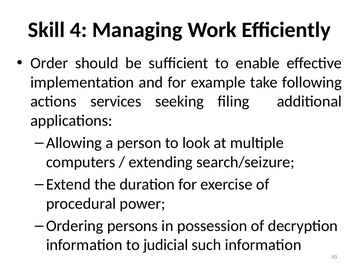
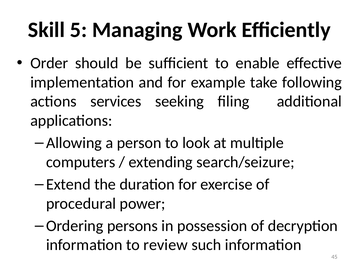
4: 4 -> 5
judicial: judicial -> review
